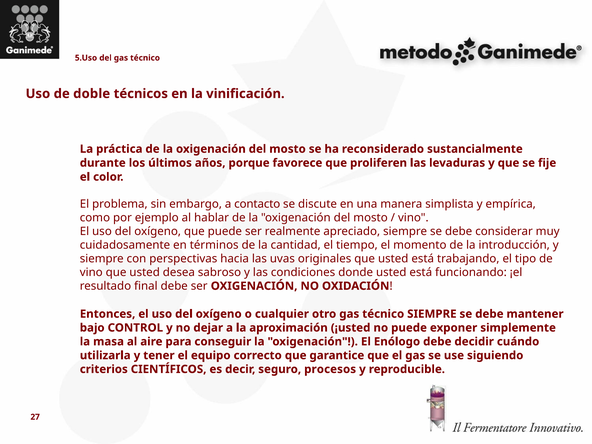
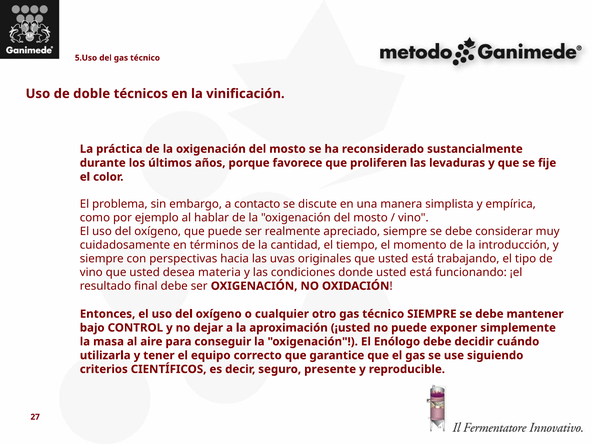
sabroso: sabroso -> materia
procesos: procesos -> presente
